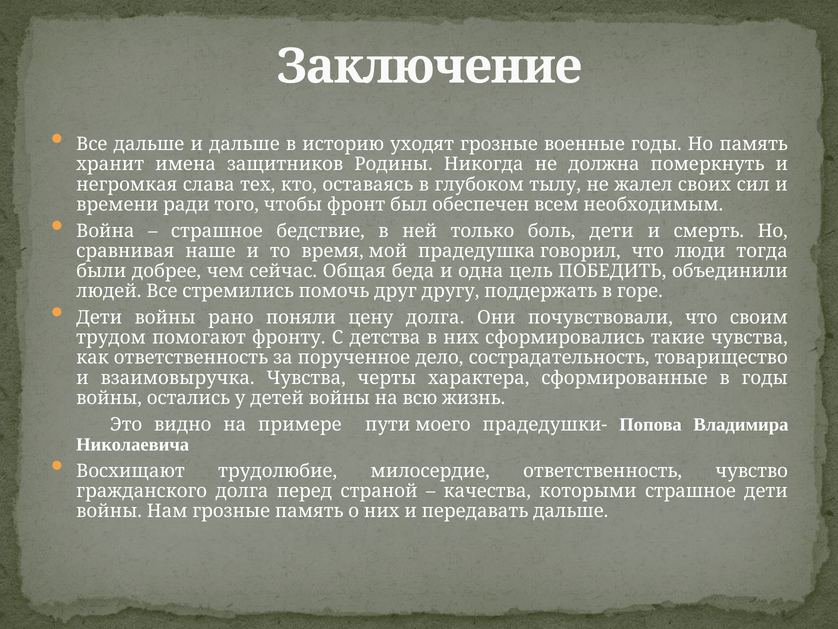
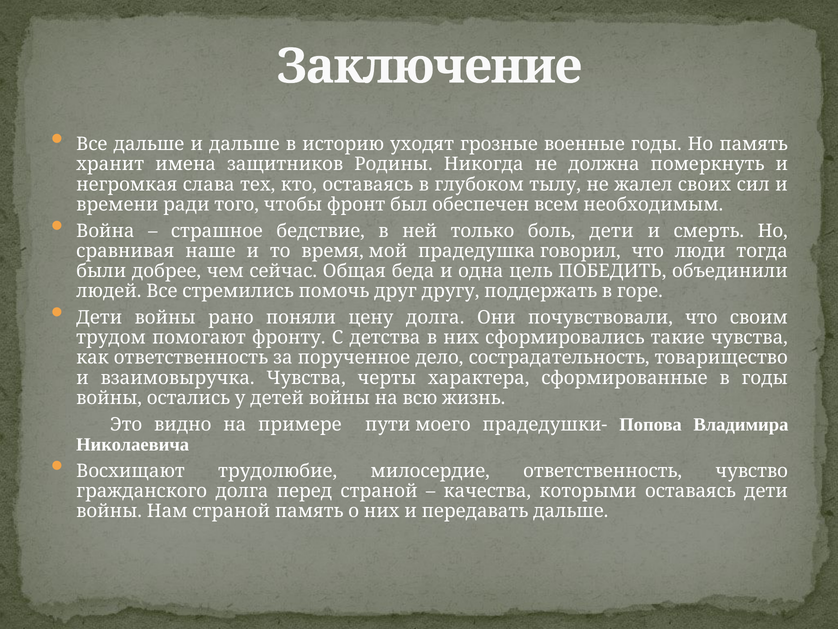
которыми страшное: страшное -> оставаясь
Нам грозные: грозные -> страной
